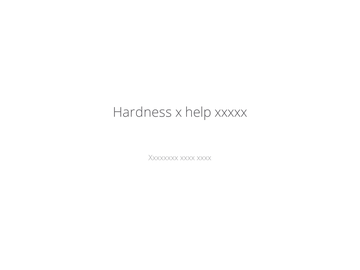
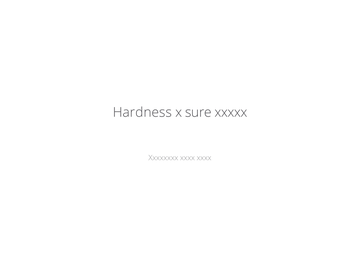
help: help -> sure
